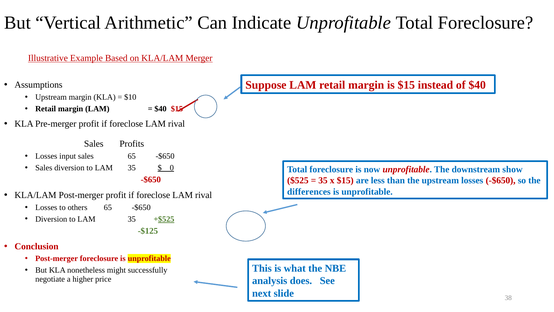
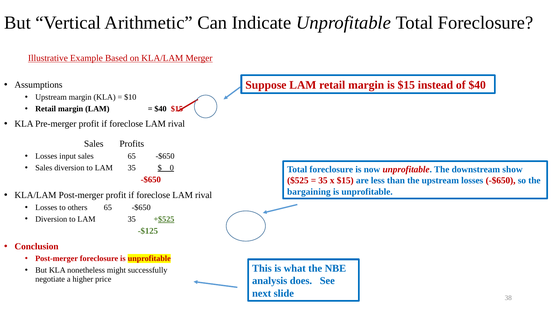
differences: differences -> bargaining
